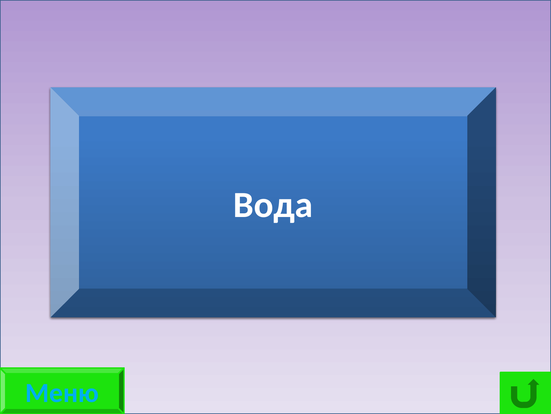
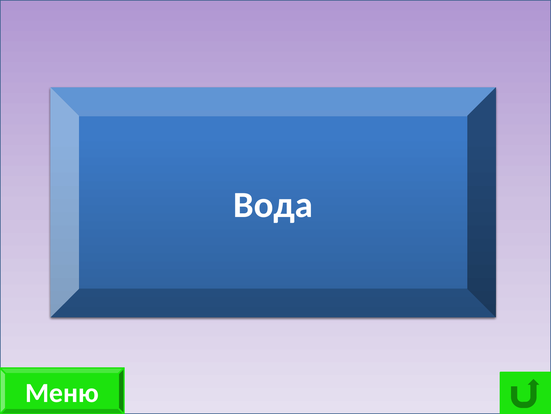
Меню colour: light blue -> white
